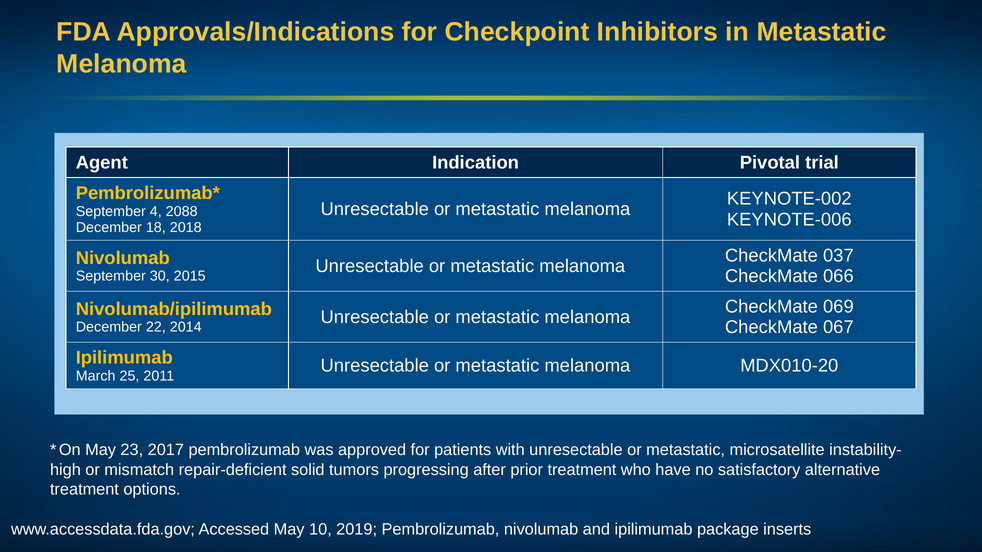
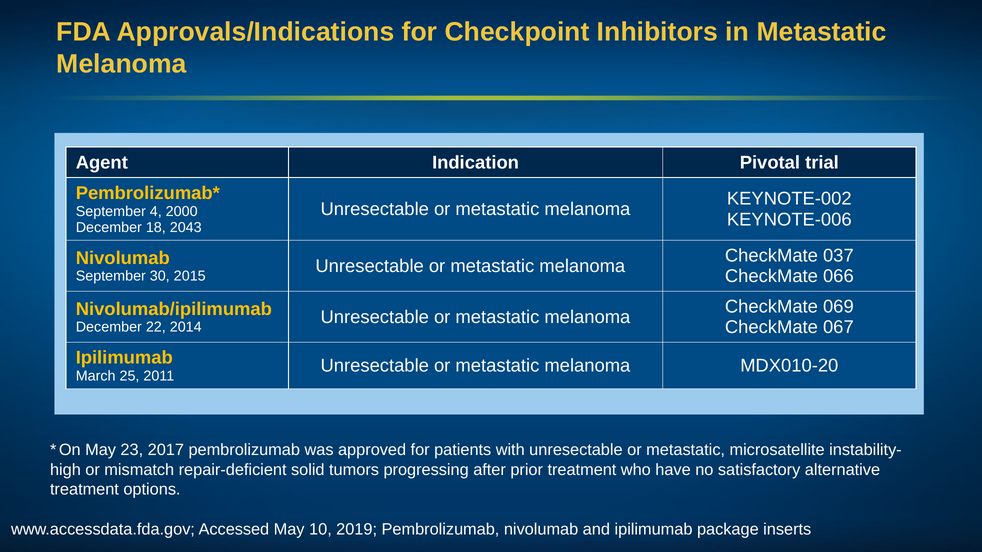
2088: 2088 -> 2000
2018: 2018 -> 2043
